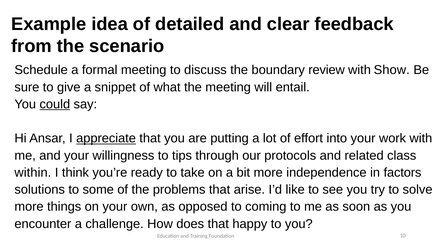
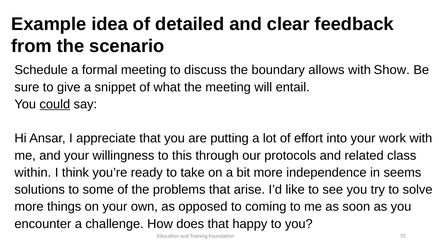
review: review -> allows
appreciate underline: present -> none
tips: tips -> this
factors: factors -> seems
